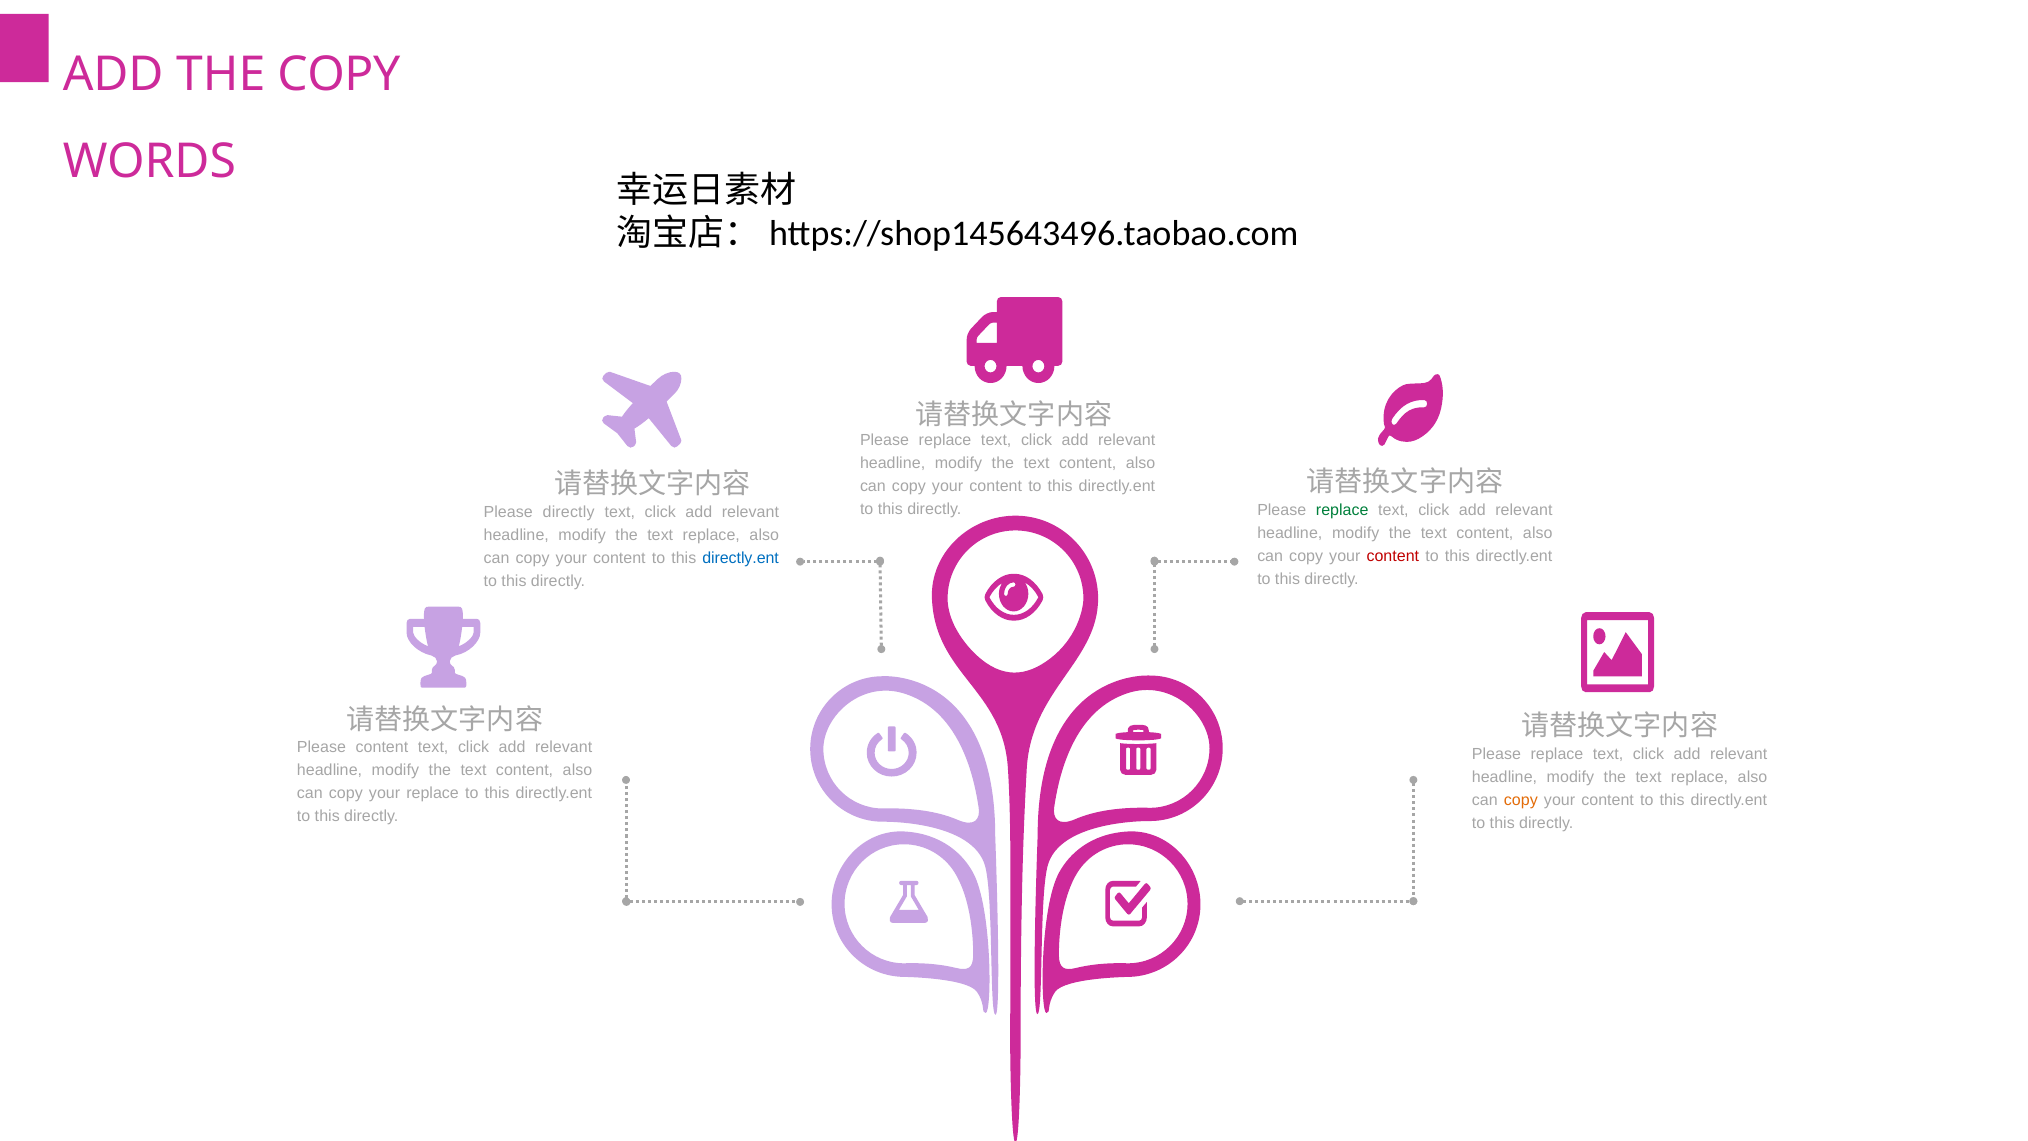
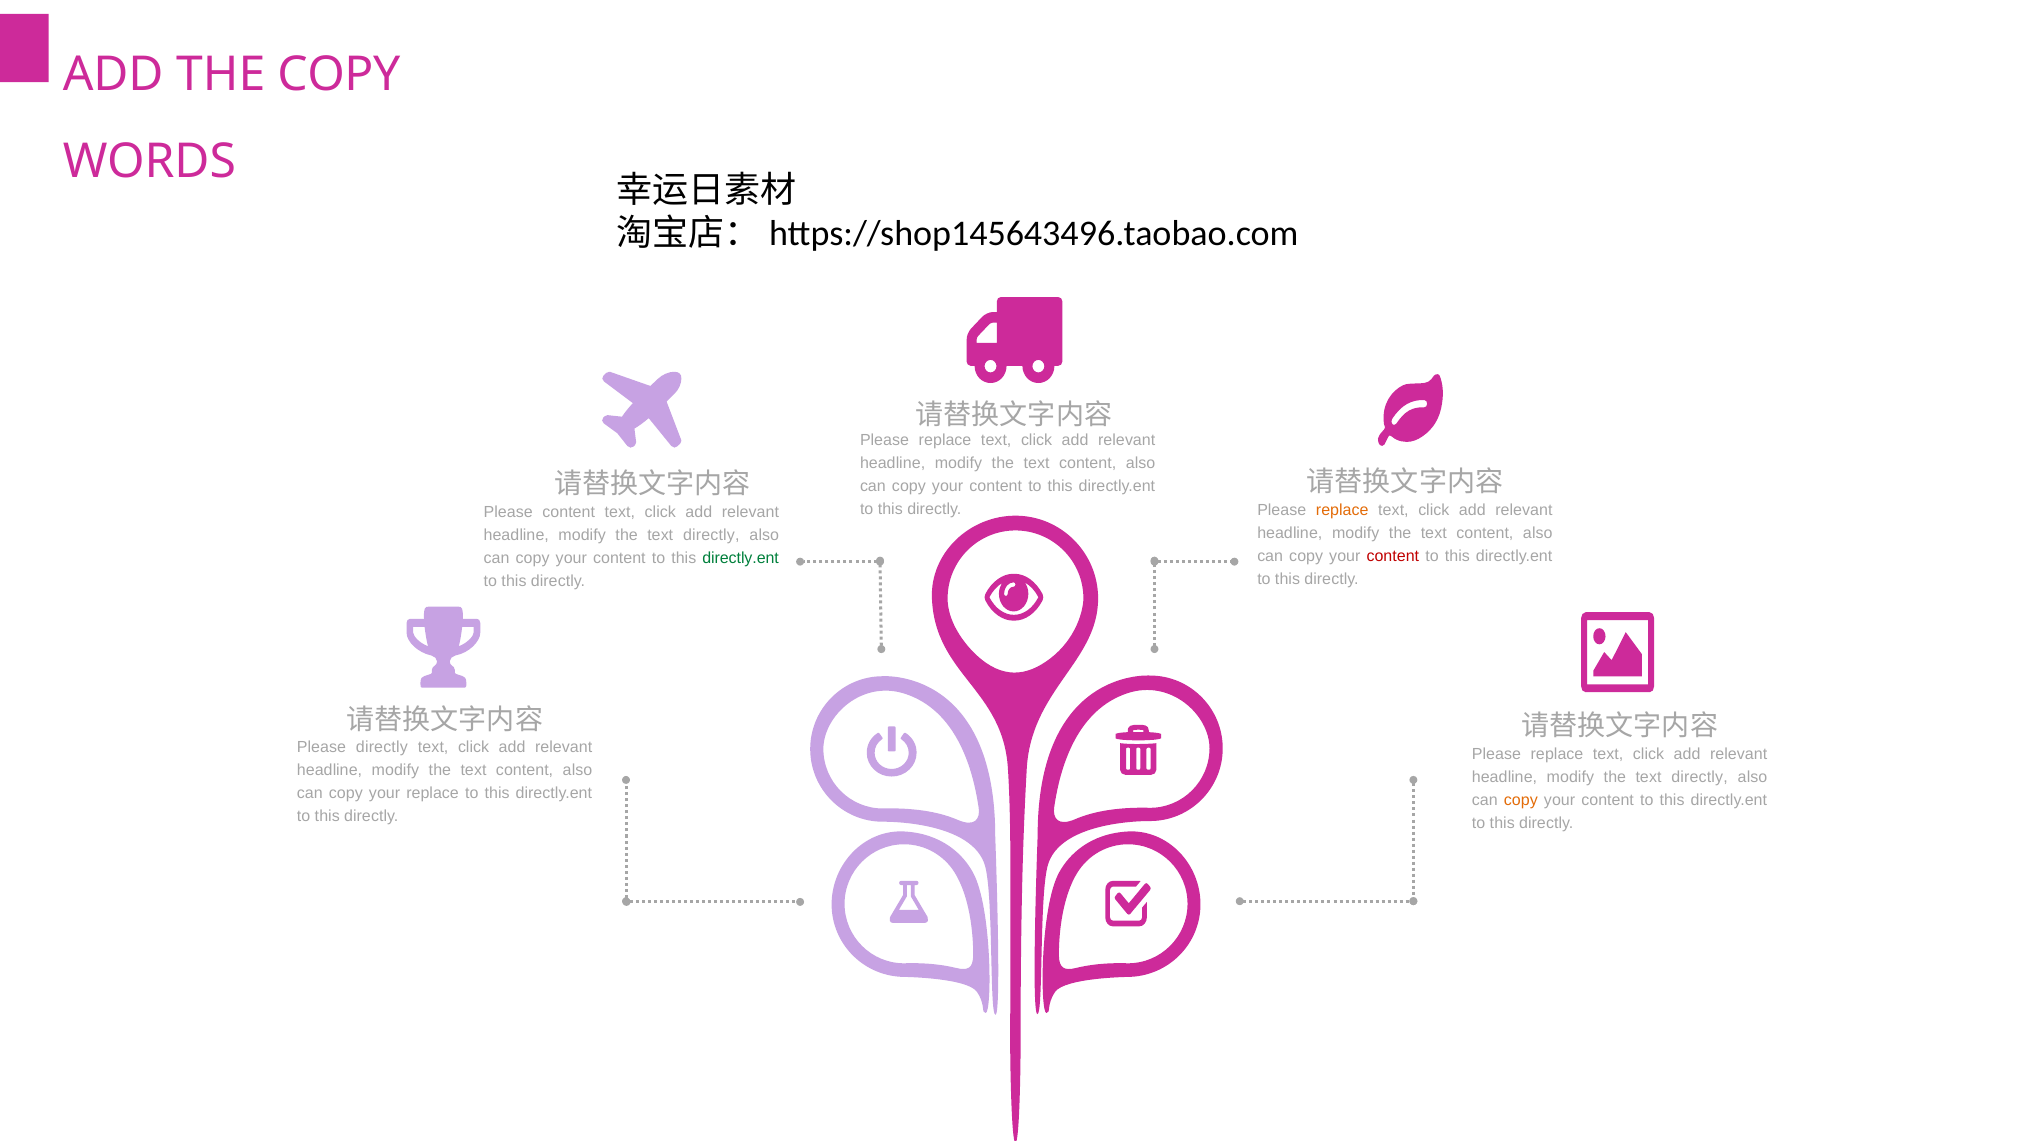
replace at (1342, 510) colour: green -> orange
Please directly: directly -> content
replace at (711, 535): replace -> directly
directly.ent at (741, 558) colour: blue -> green
Please content: content -> directly
replace at (1700, 777): replace -> directly
